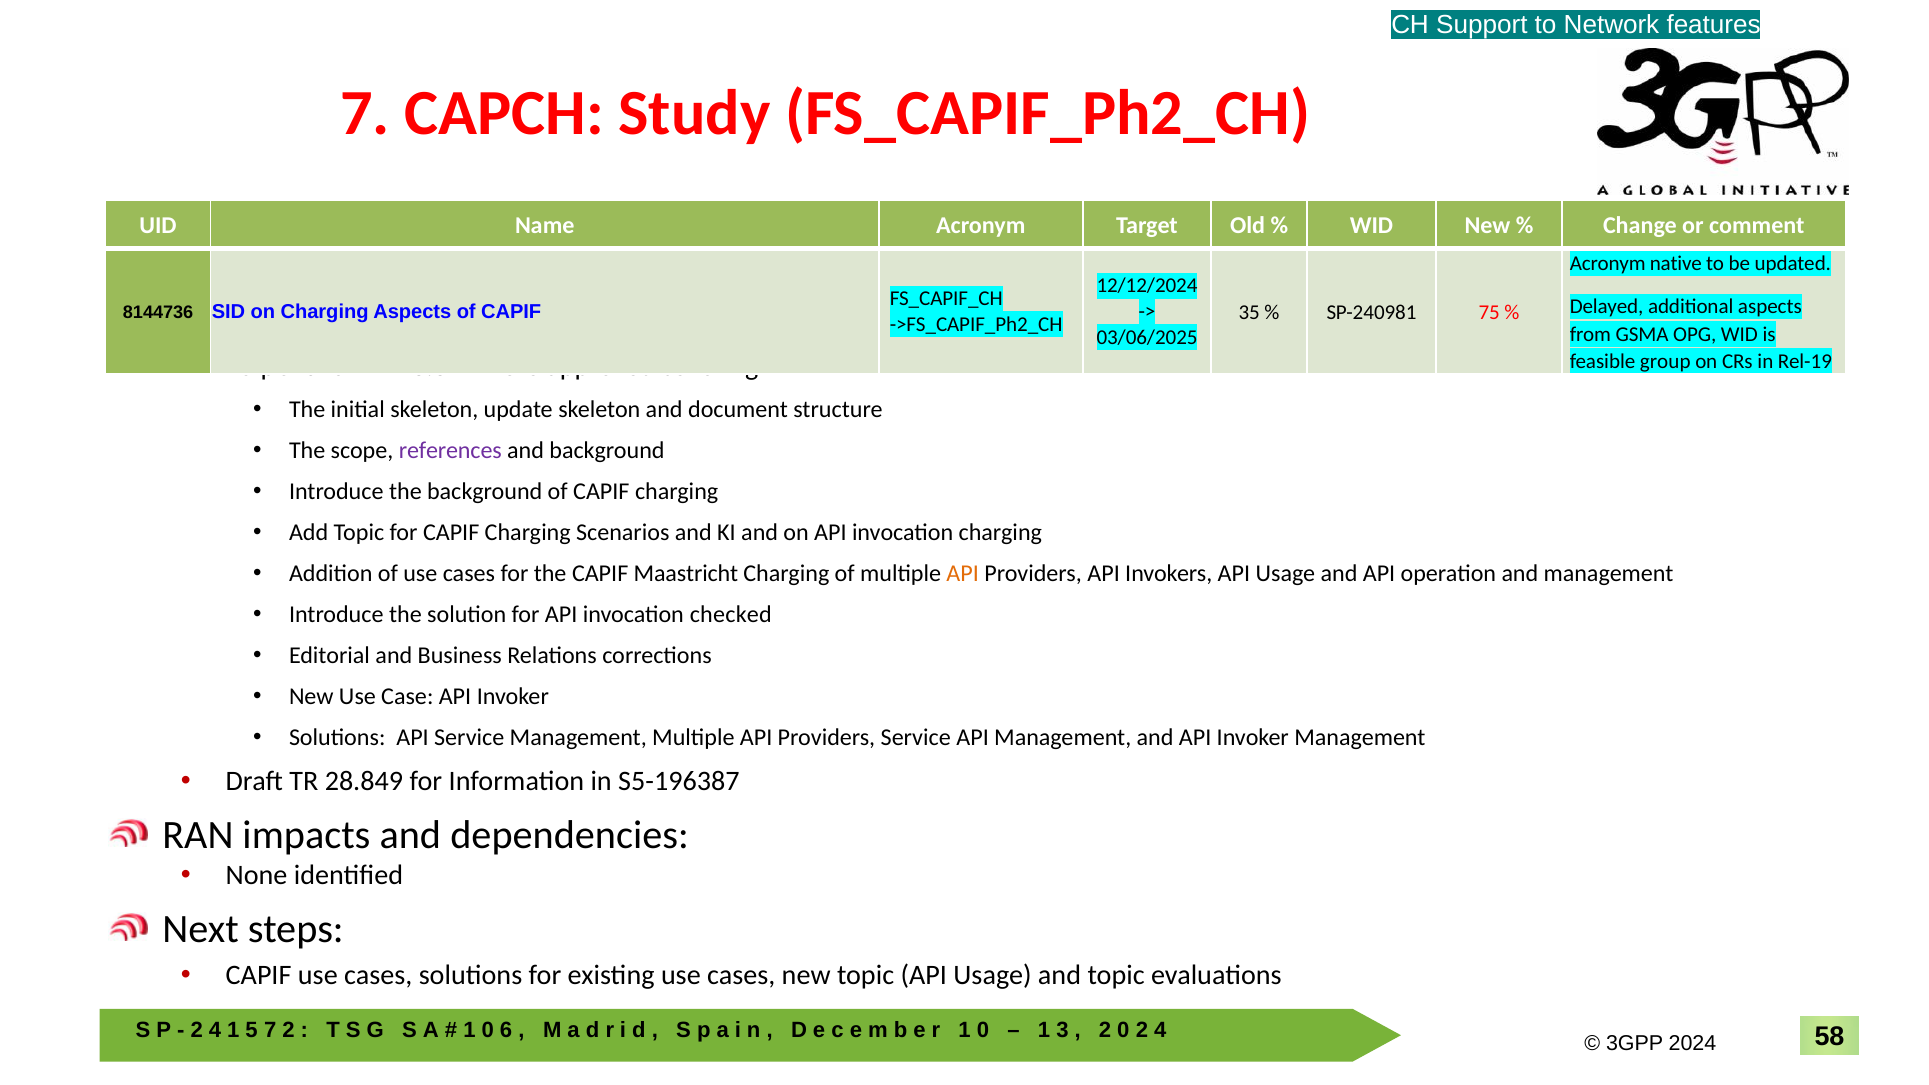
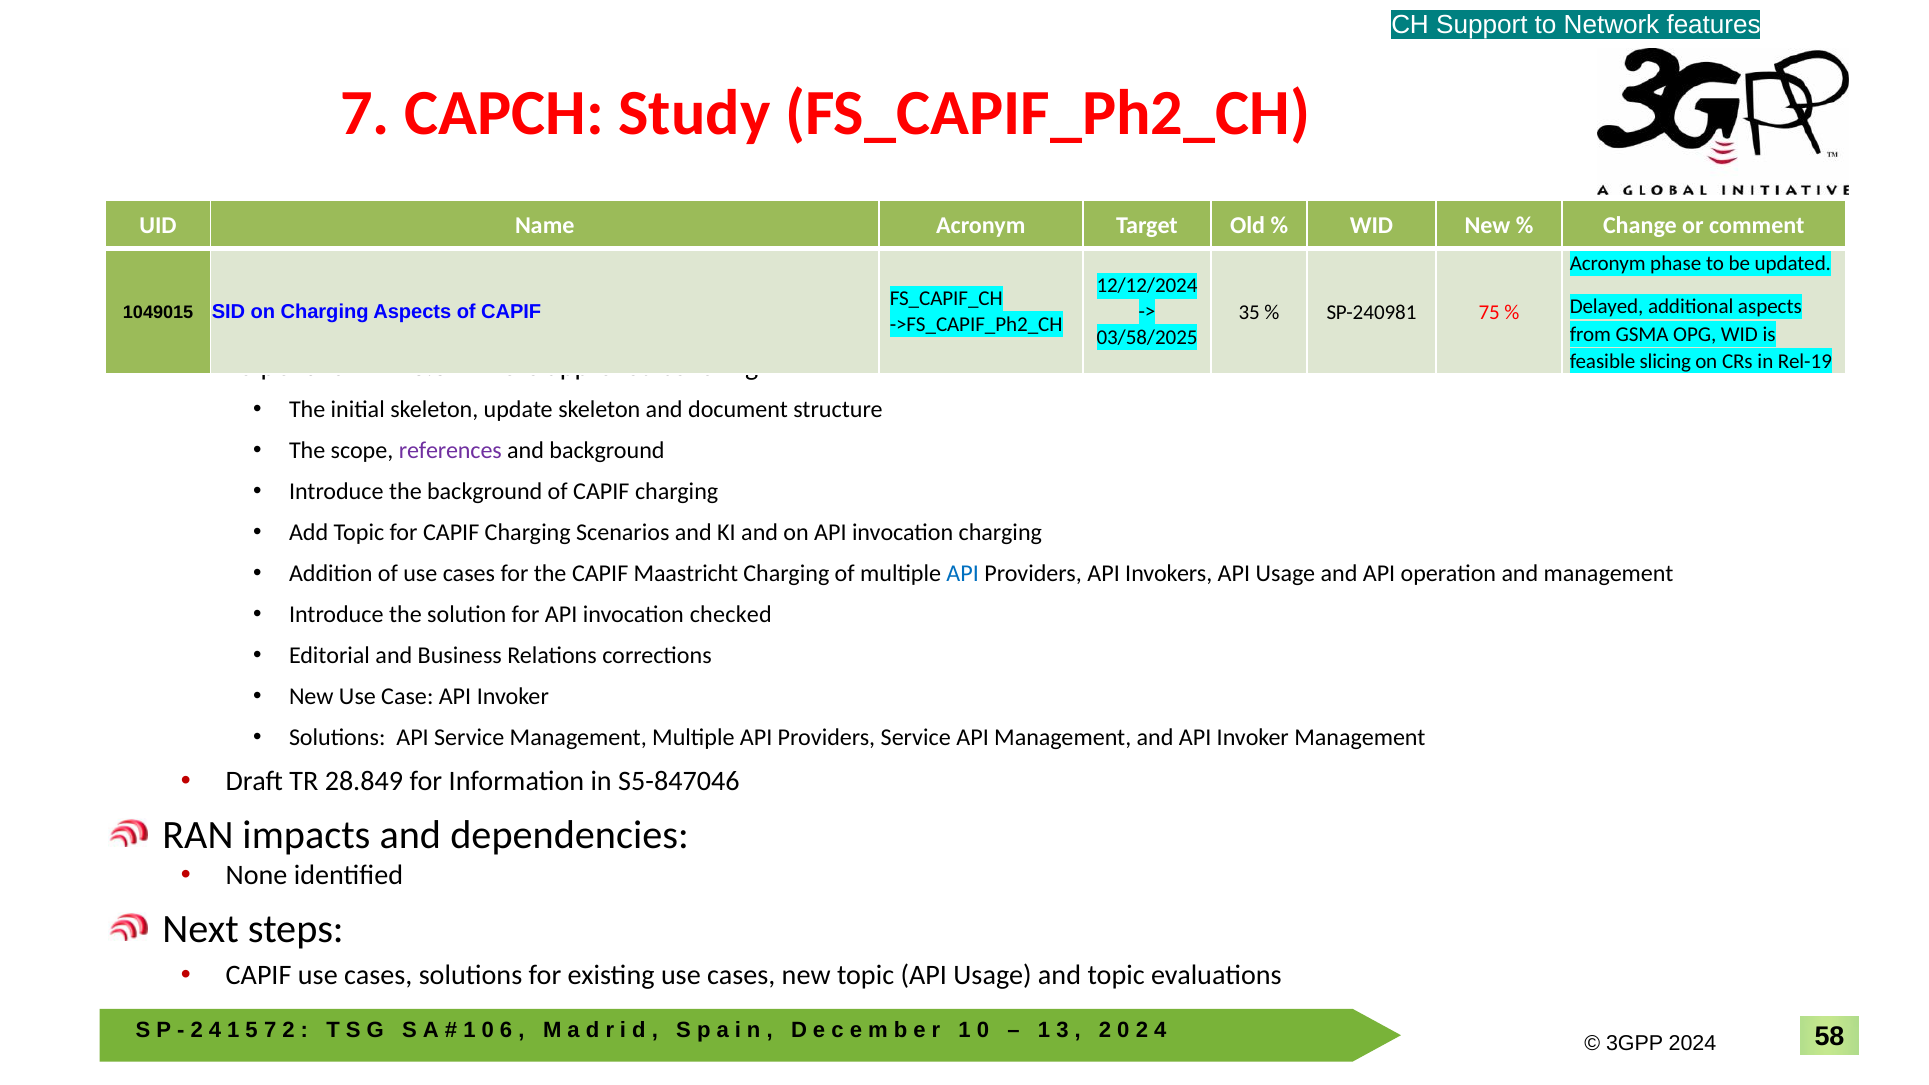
native: native -> phase
8144736: 8144736 -> 1049015
03/06/2025: 03/06/2025 -> 03/58/2025
group: group -> slicing
API at (963, 574) colour: orange -> blue
S5-196387: S5-196387 -> S5-847046
